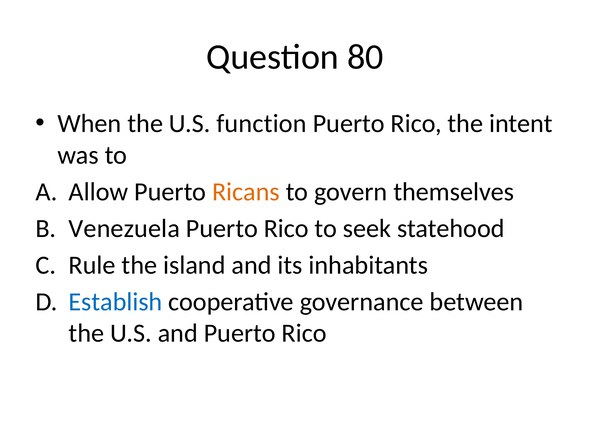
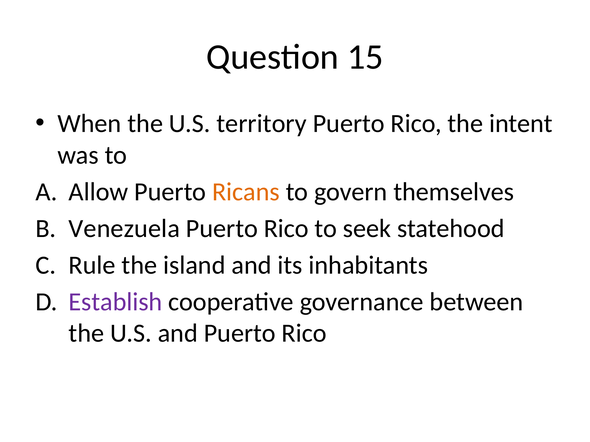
80: 80 -> 15
function: function -> territory
Establish colour: blue -> purple
